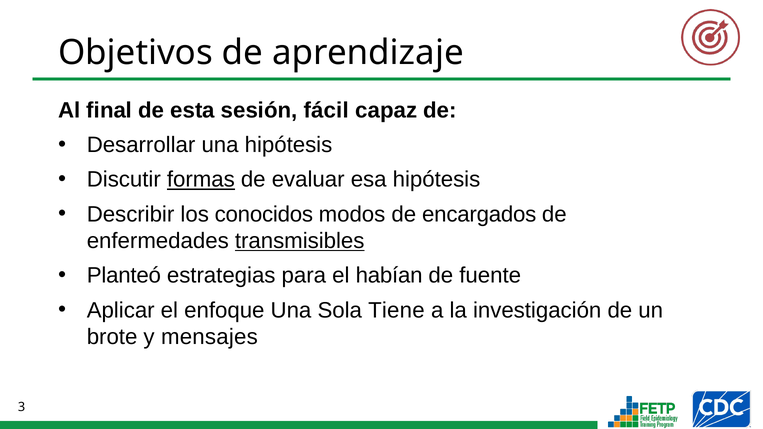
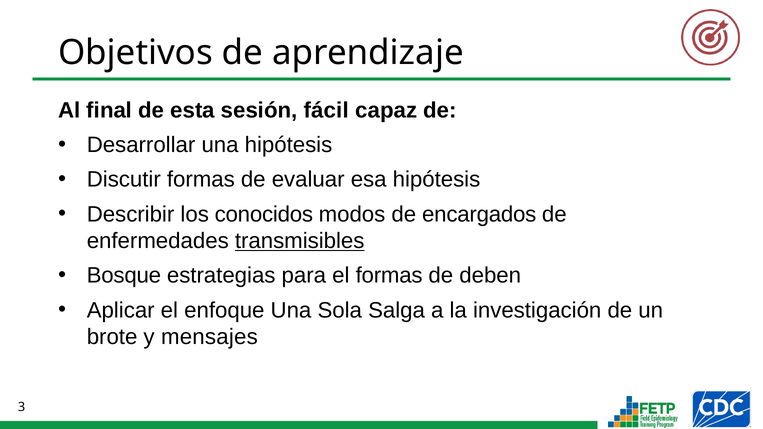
formas at (201, 180) underline: present -> none
Planteó: Planteó -> Bosque
el habían: habían -> formas
fuente: fuente -> deben
Tiene: Tiene -> Salga
